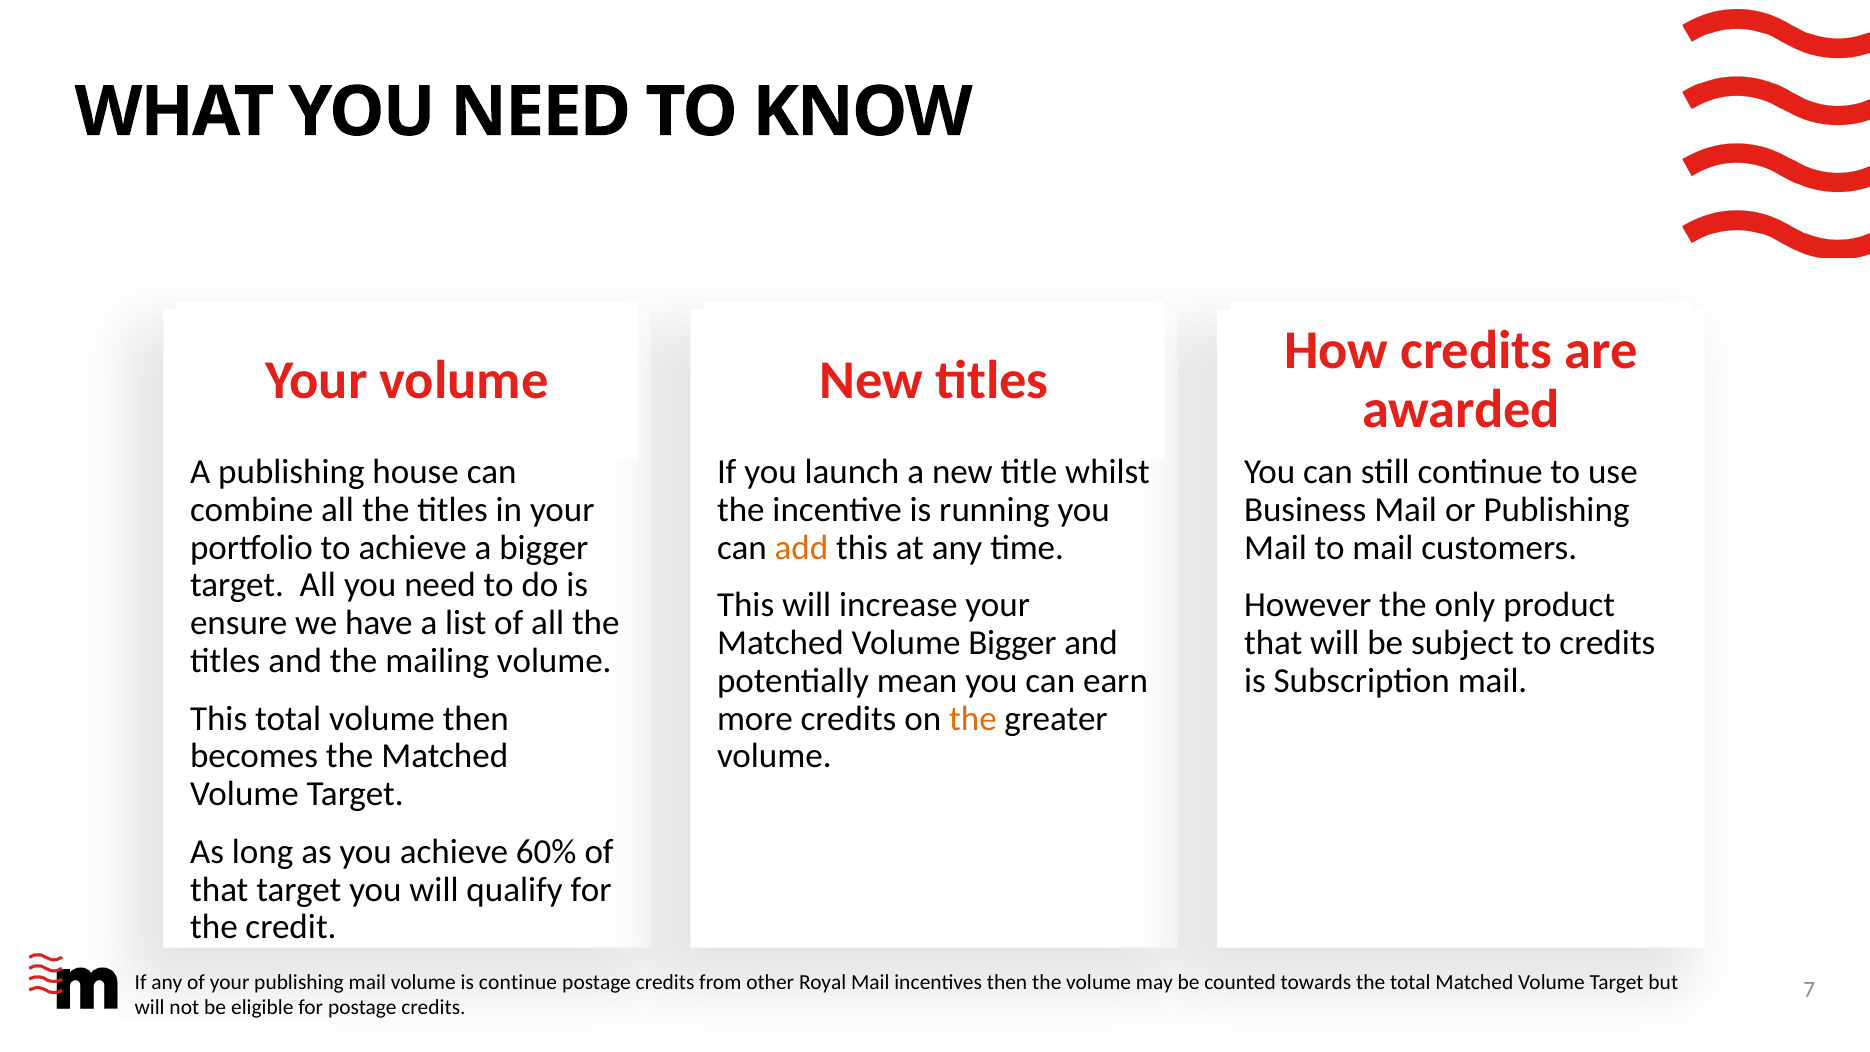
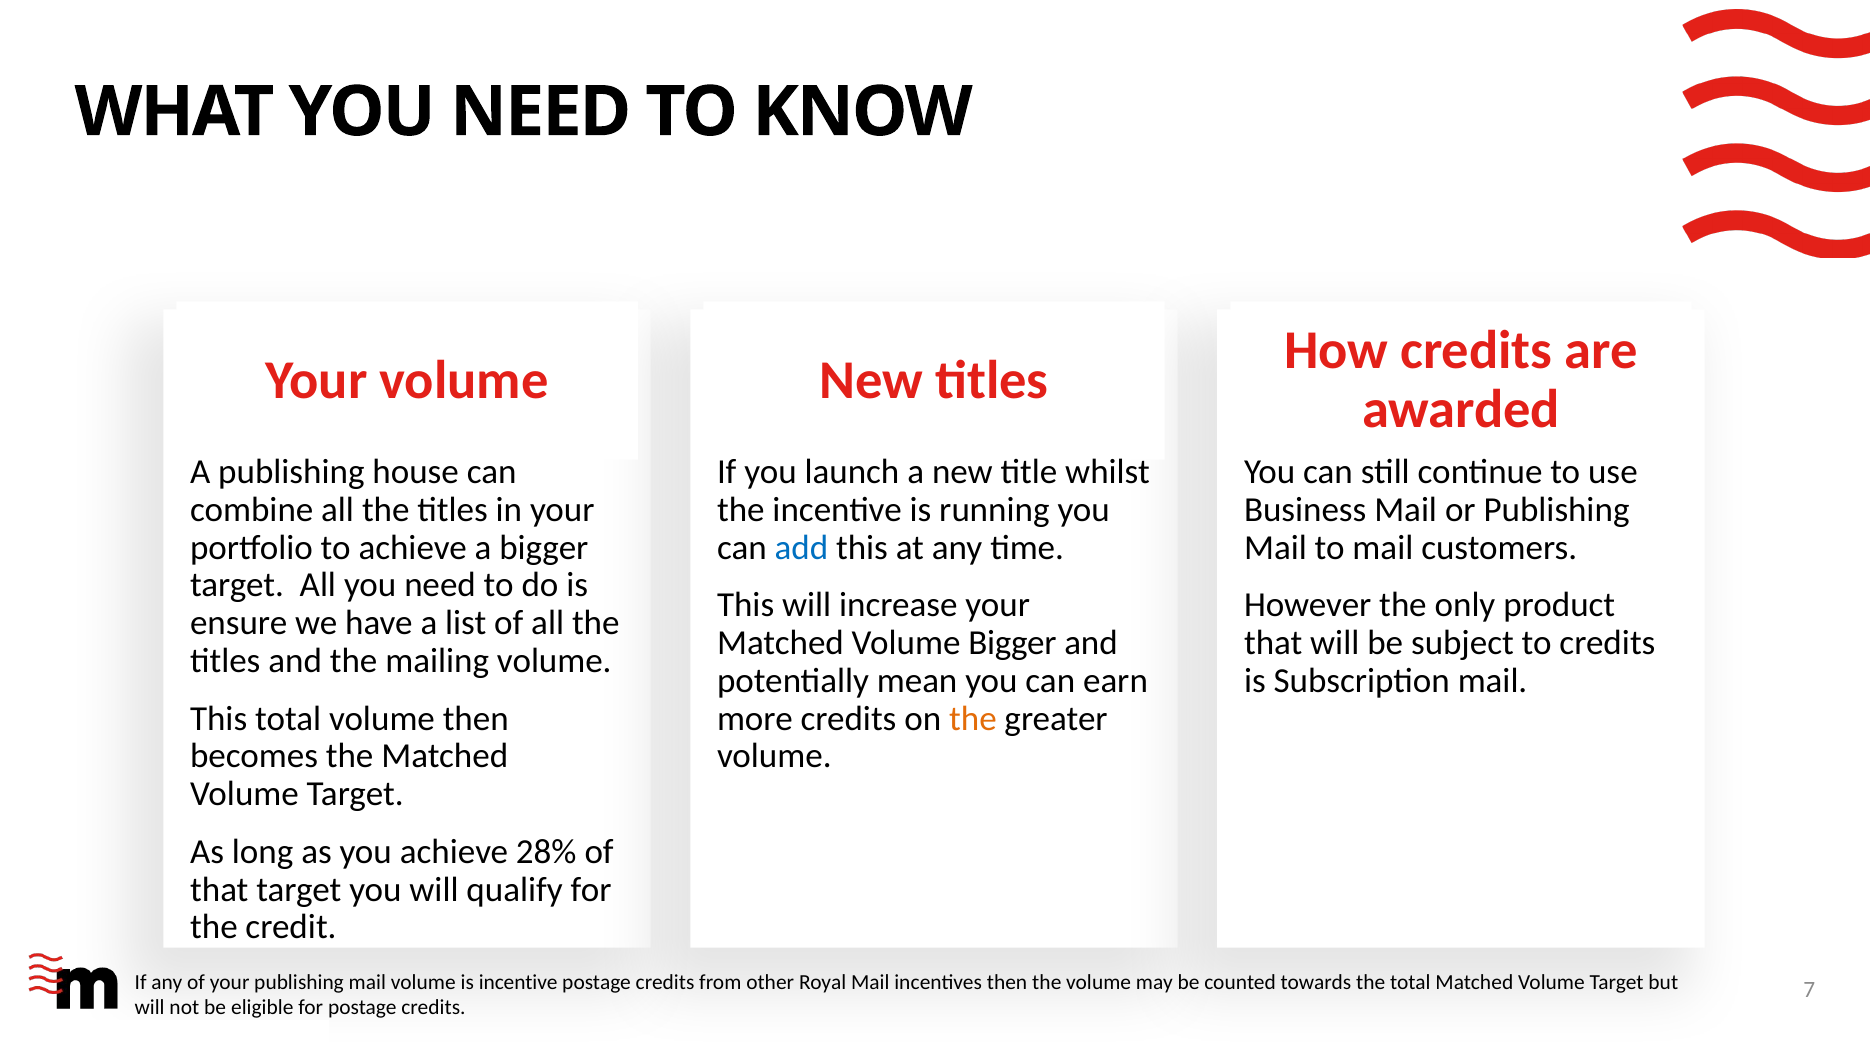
add colour: orange -> blue
60%: 60% -> 28%
is continue: continue -> incentive
